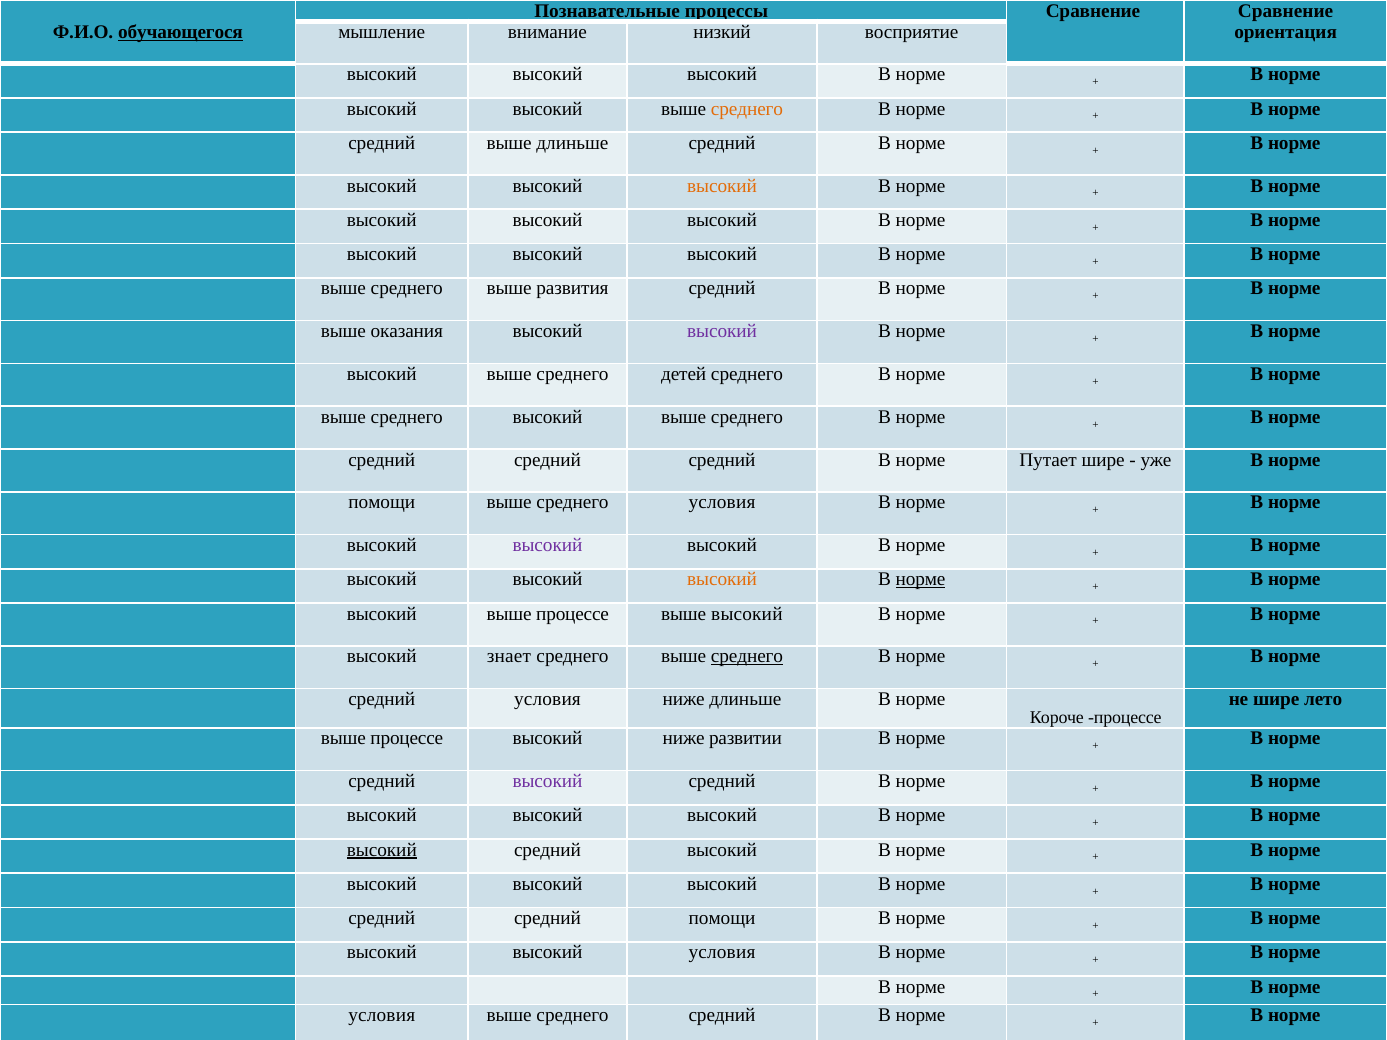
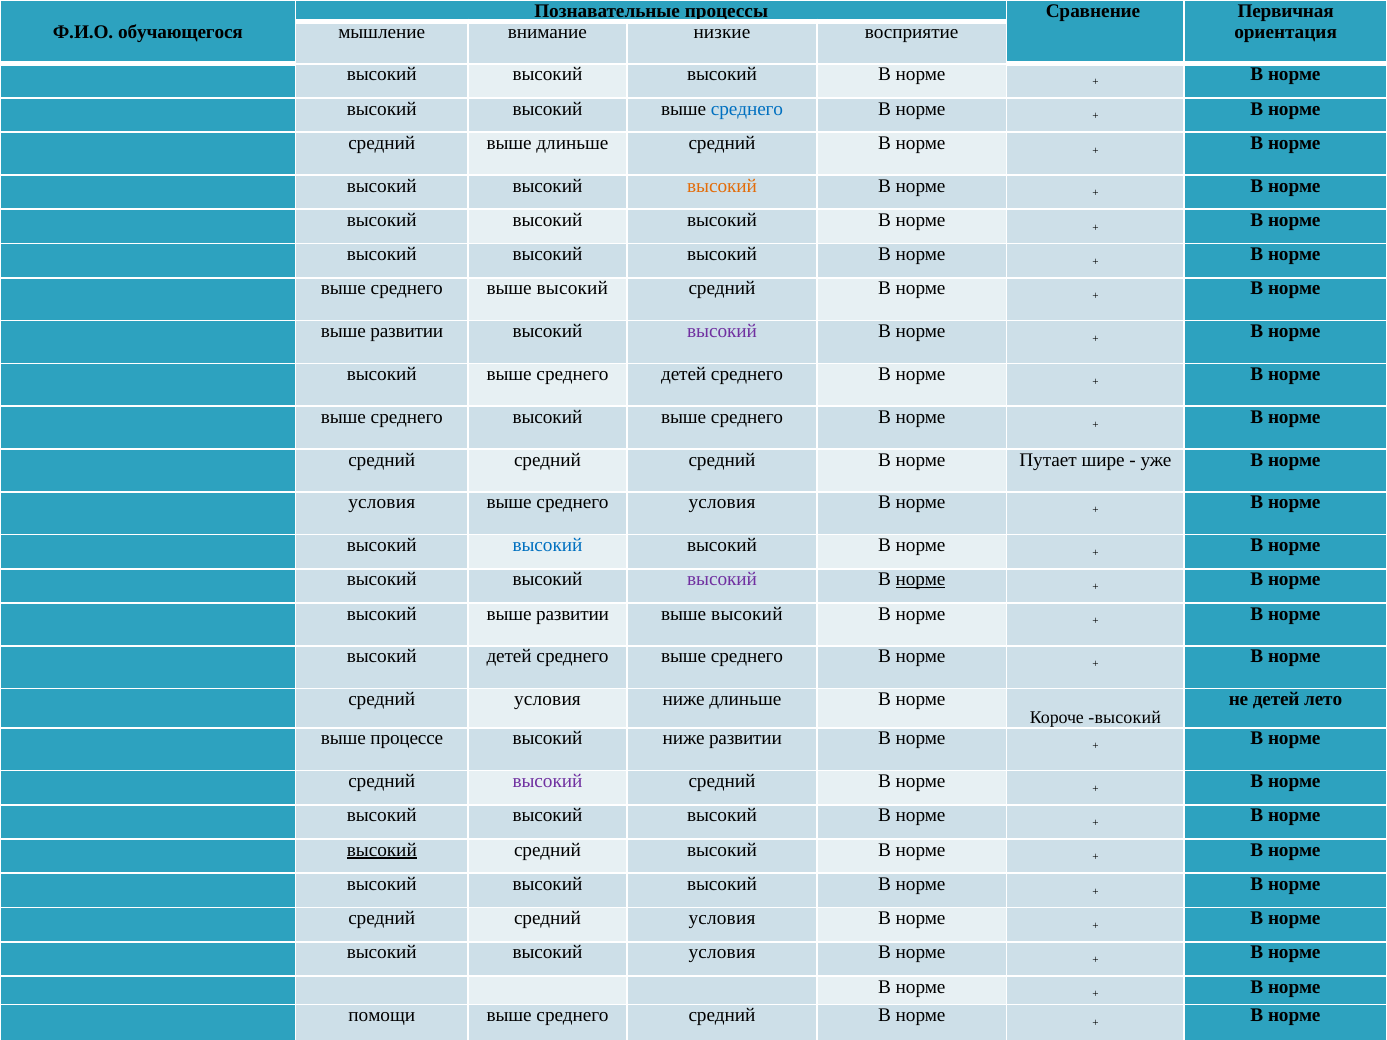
Сравнение Сравнение: Сравнение -> Первичная
обучающегося underline: present -> none
низкий: низкий -> низкие
среднего at (747, 109) colour: orange -> blue
среднего выше развития: развития -> высокий
оказания at (407, 331): оказания -> развитии
помощи at (382, 503): помощи -> условия
высокий at (548, 545) colour: purple -> blue
высокий at (722, 580) colour: orange -> purple
высокий выше процессе: процессе -> развитии
высокий знает: знает -> детей
среднего at (747, 657) underline: present -> none
не шире: шире -> детей
Короче процессе: процессе -> высокий
средний средний помощи: помощи -> условия
условия at (382, 1015): условия -> помощи
